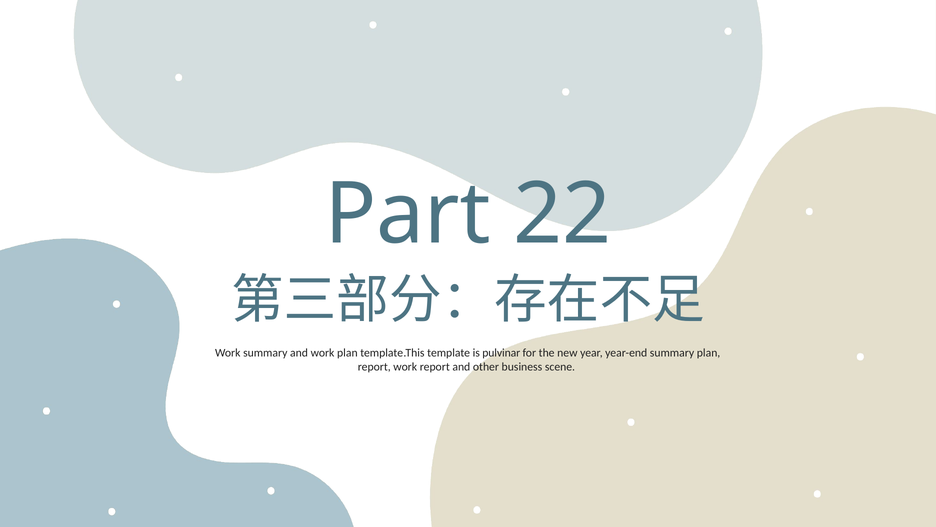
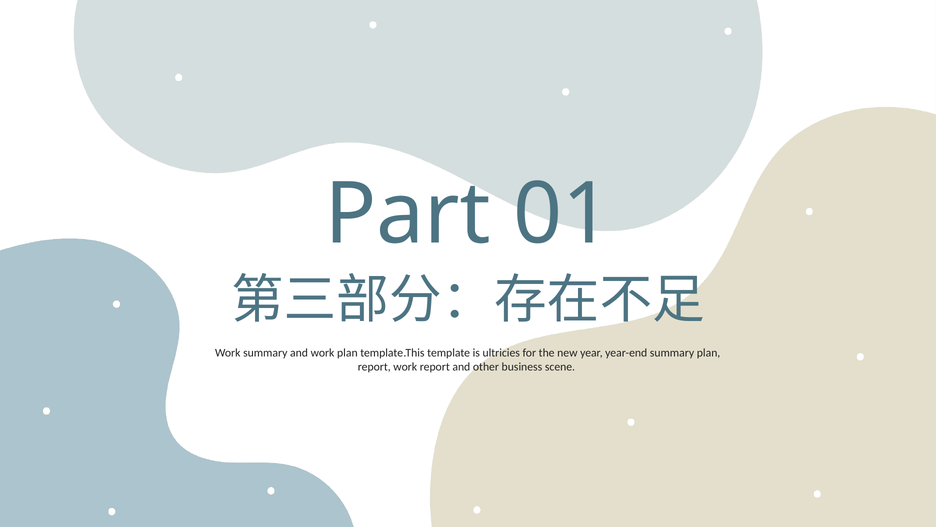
22: 22 -> 01
pulvinar: pulvinar -> ultricies
